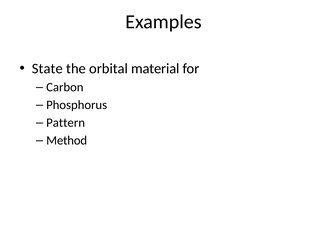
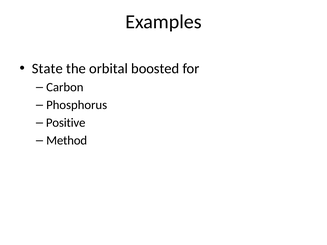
material: material -> boosted
Pattern: Pattern -> Positive
